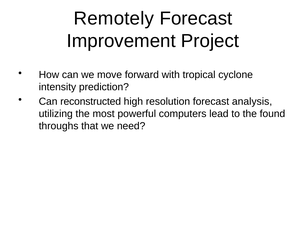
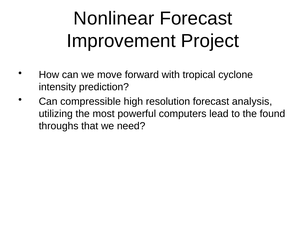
Remotely: Remotely -> Nonlinear
reconstructed: reconstructed -> compressible
